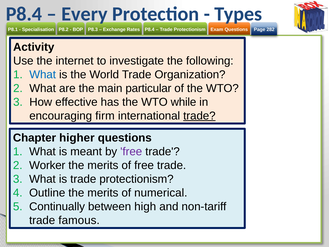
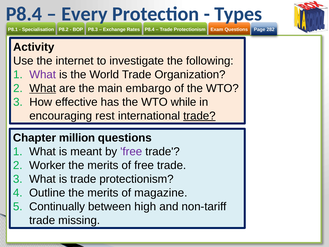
What at (43, 75) colour: blue -> purple
What at (43, 88) underline: none -> present
particular: particular -> embargo
firm: firm -> rest
higher: higher -> million
numerical: numerical -> magazine
famous: famous -> missing
